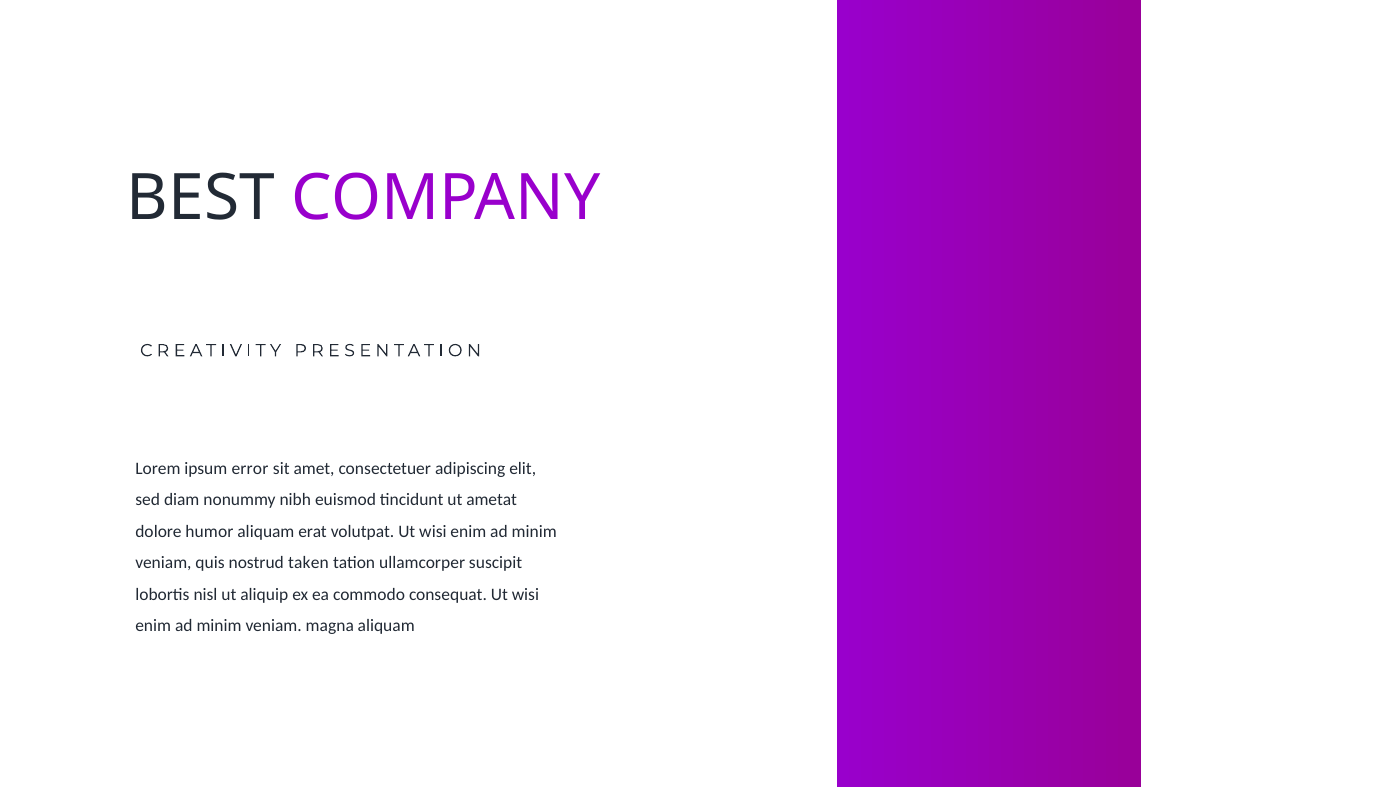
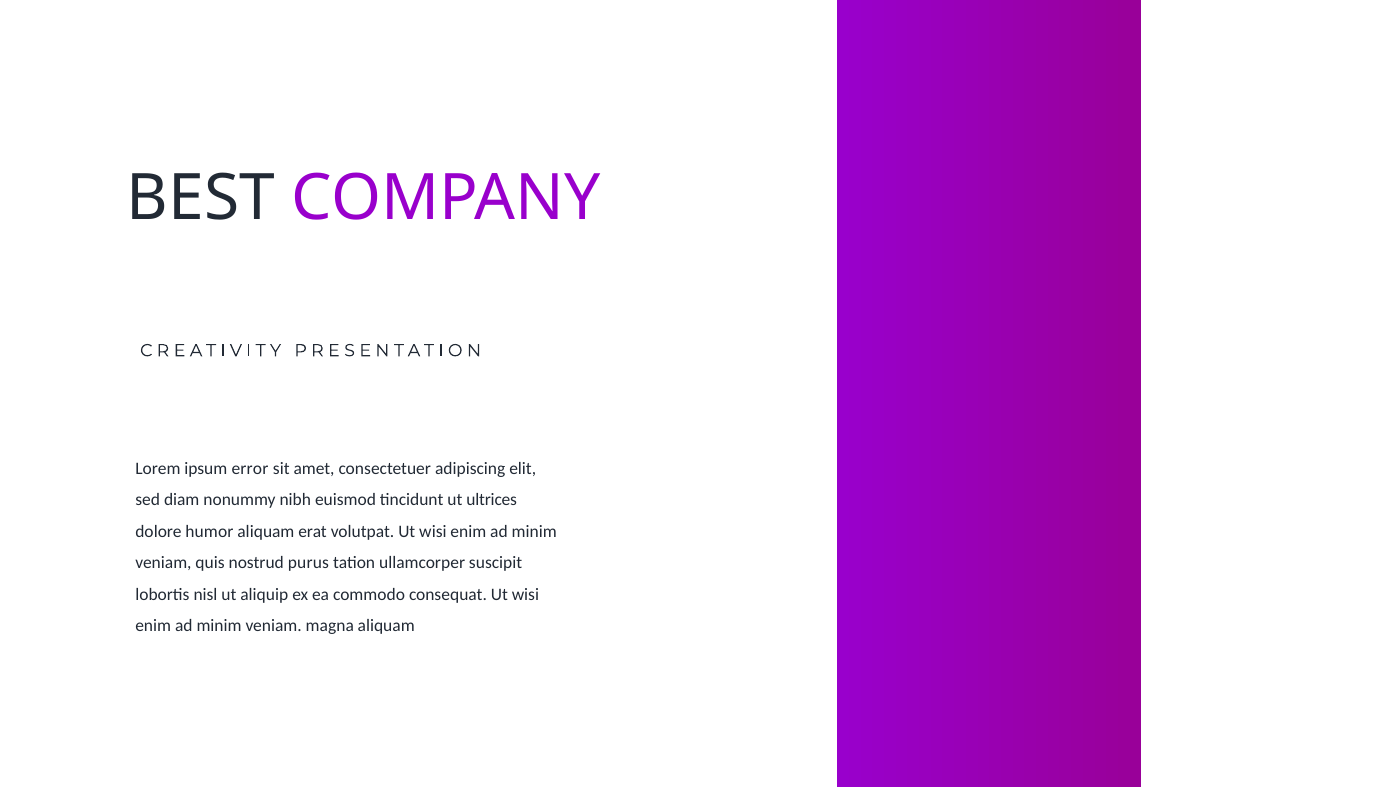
ametat: ametat -> ultrices
taken: taken -> purus
